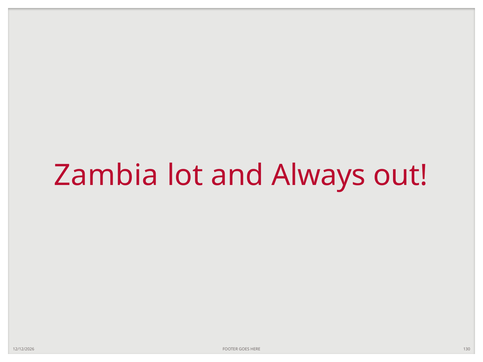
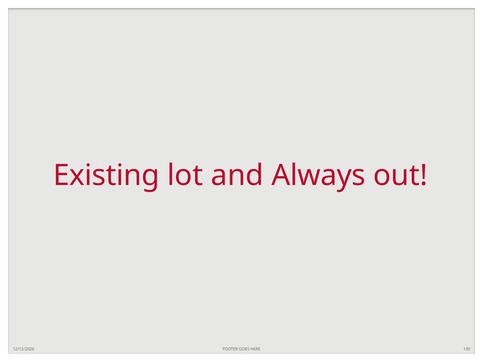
Zambia: Zambia -> Existing
